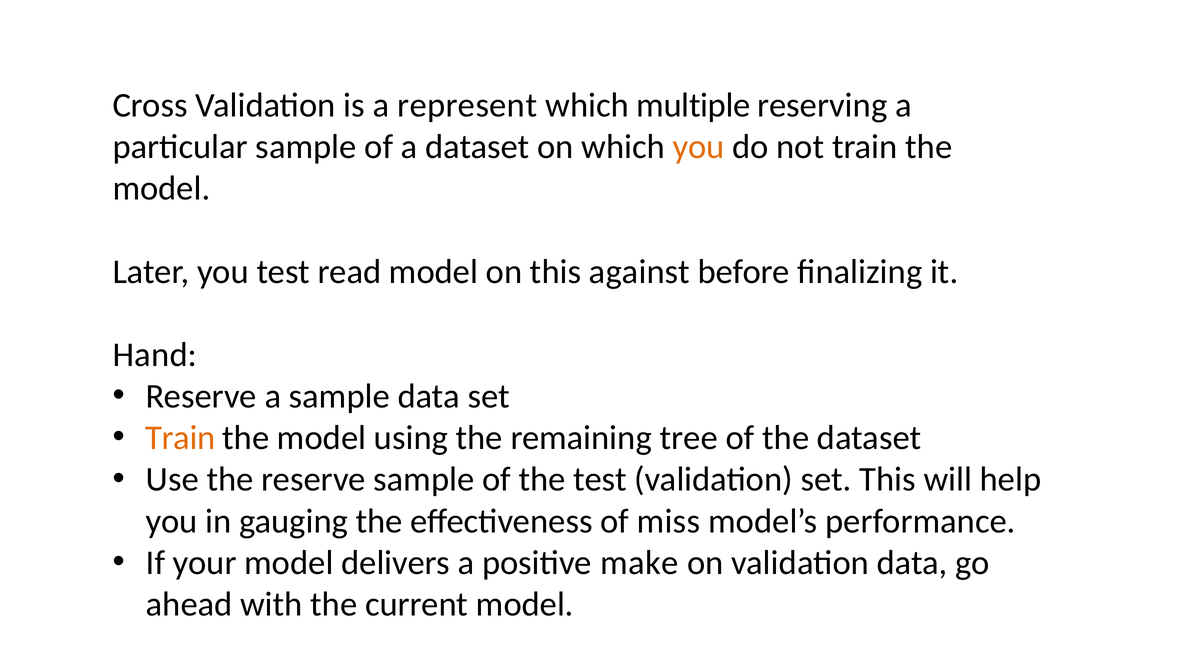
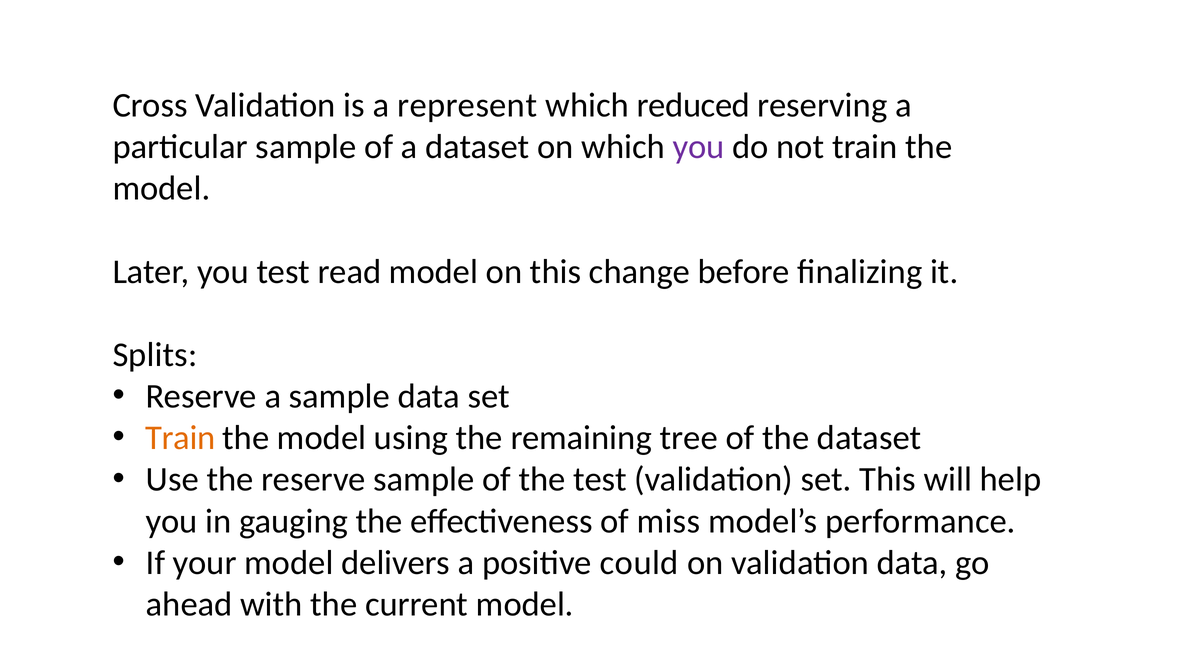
multiple: multiple -> reduced
you at (699, 147) colour: orange -> purple
against: against -> change
Hand: Hand -> Splits
make: make -> could
